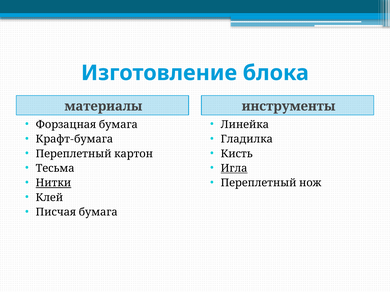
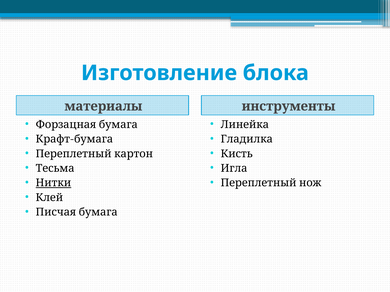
Игла underline: present -> none
